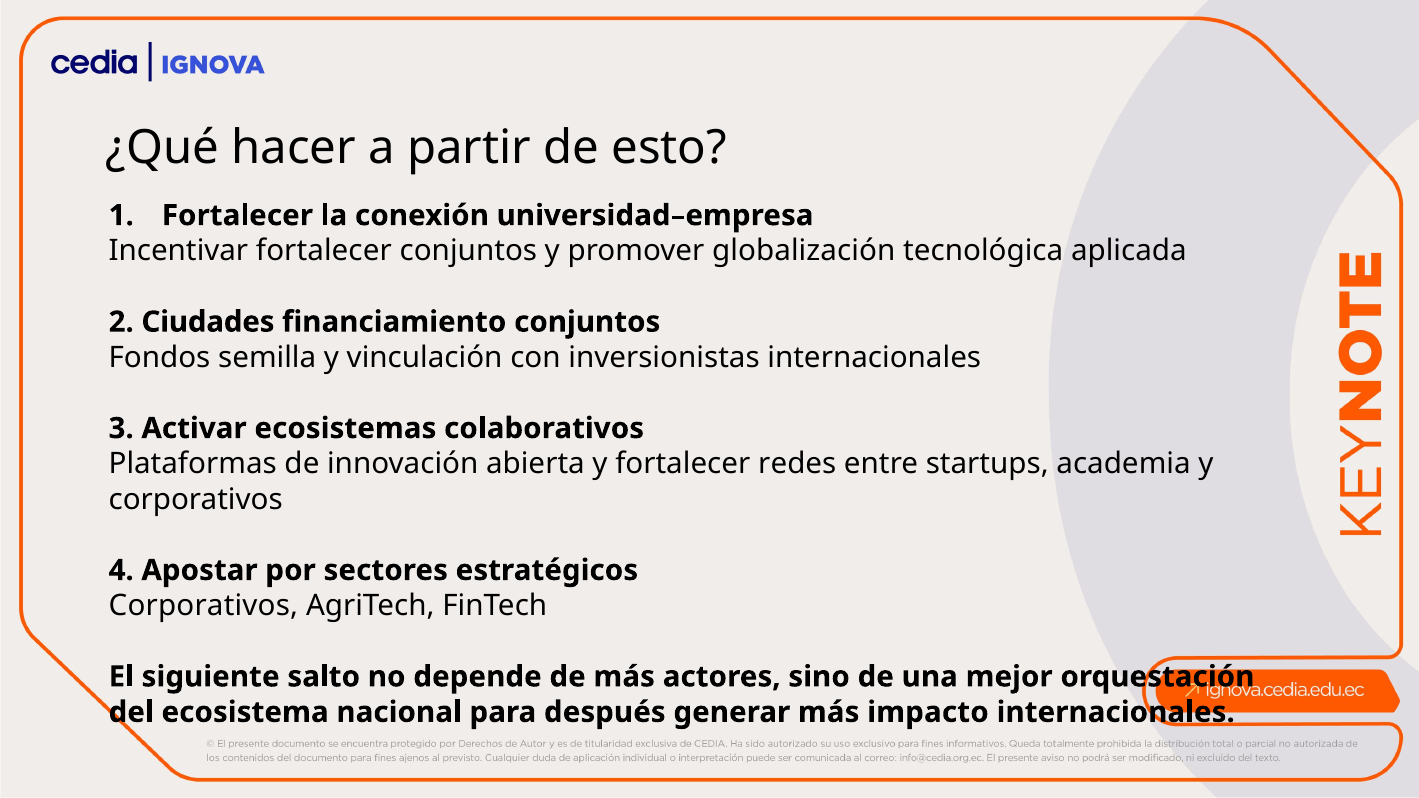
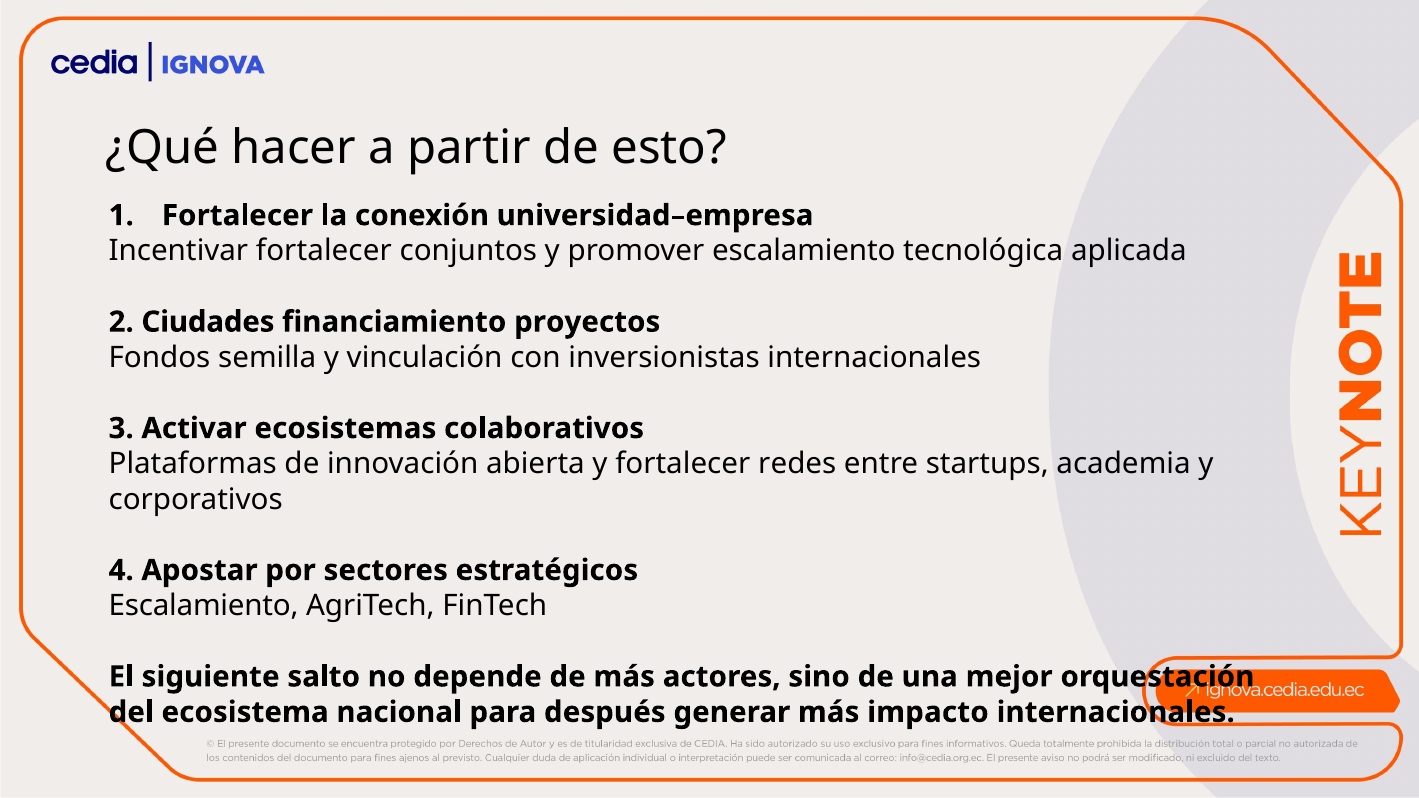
promover globalización: globalización -> escalamiento
financiamiento conjuntos: conjuntos -> proyectos
Corporativos at (203, 606): Corporativos -> Escalamiento
